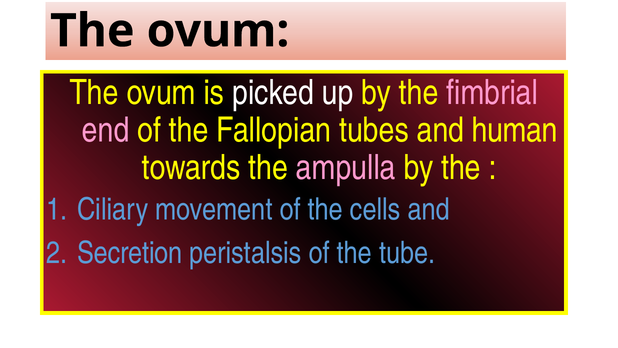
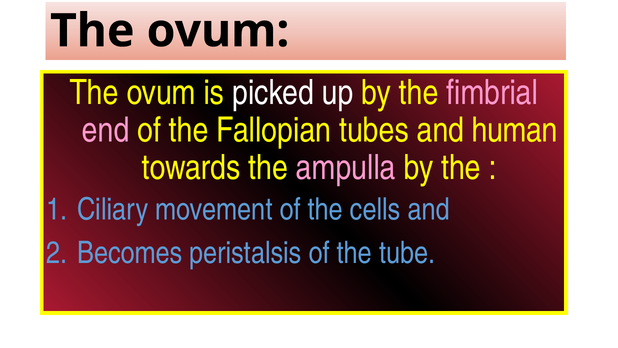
Secretion: Secretion -> Becomes
